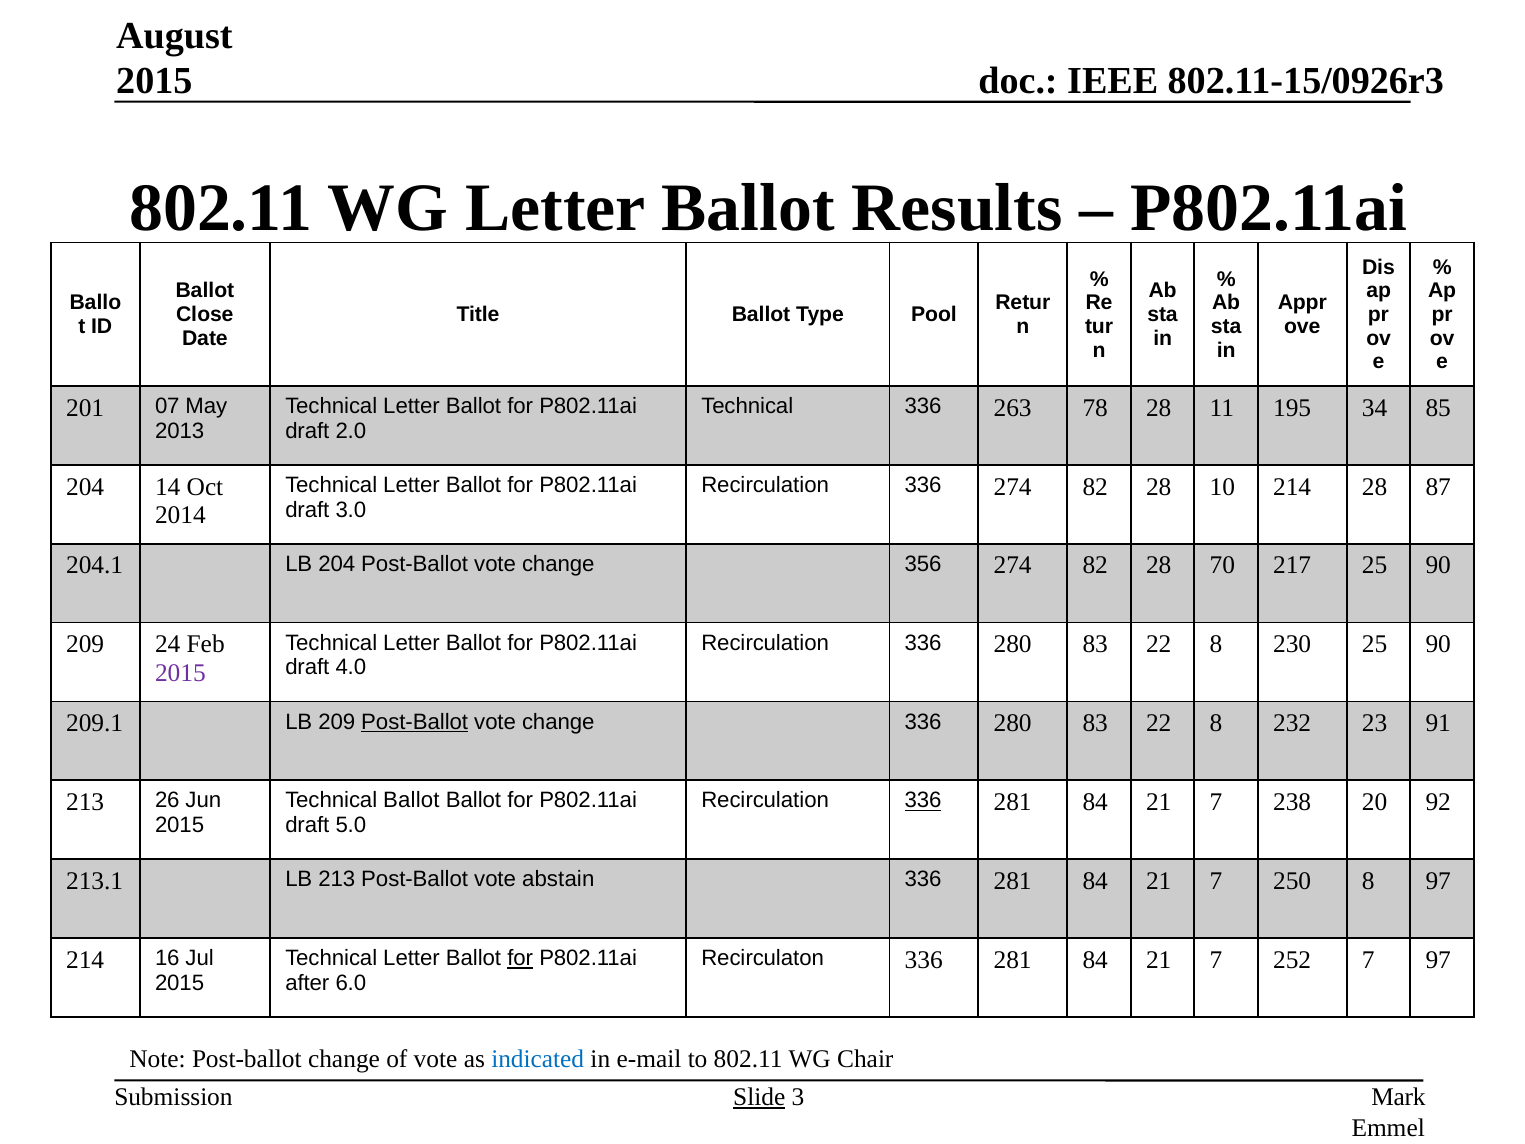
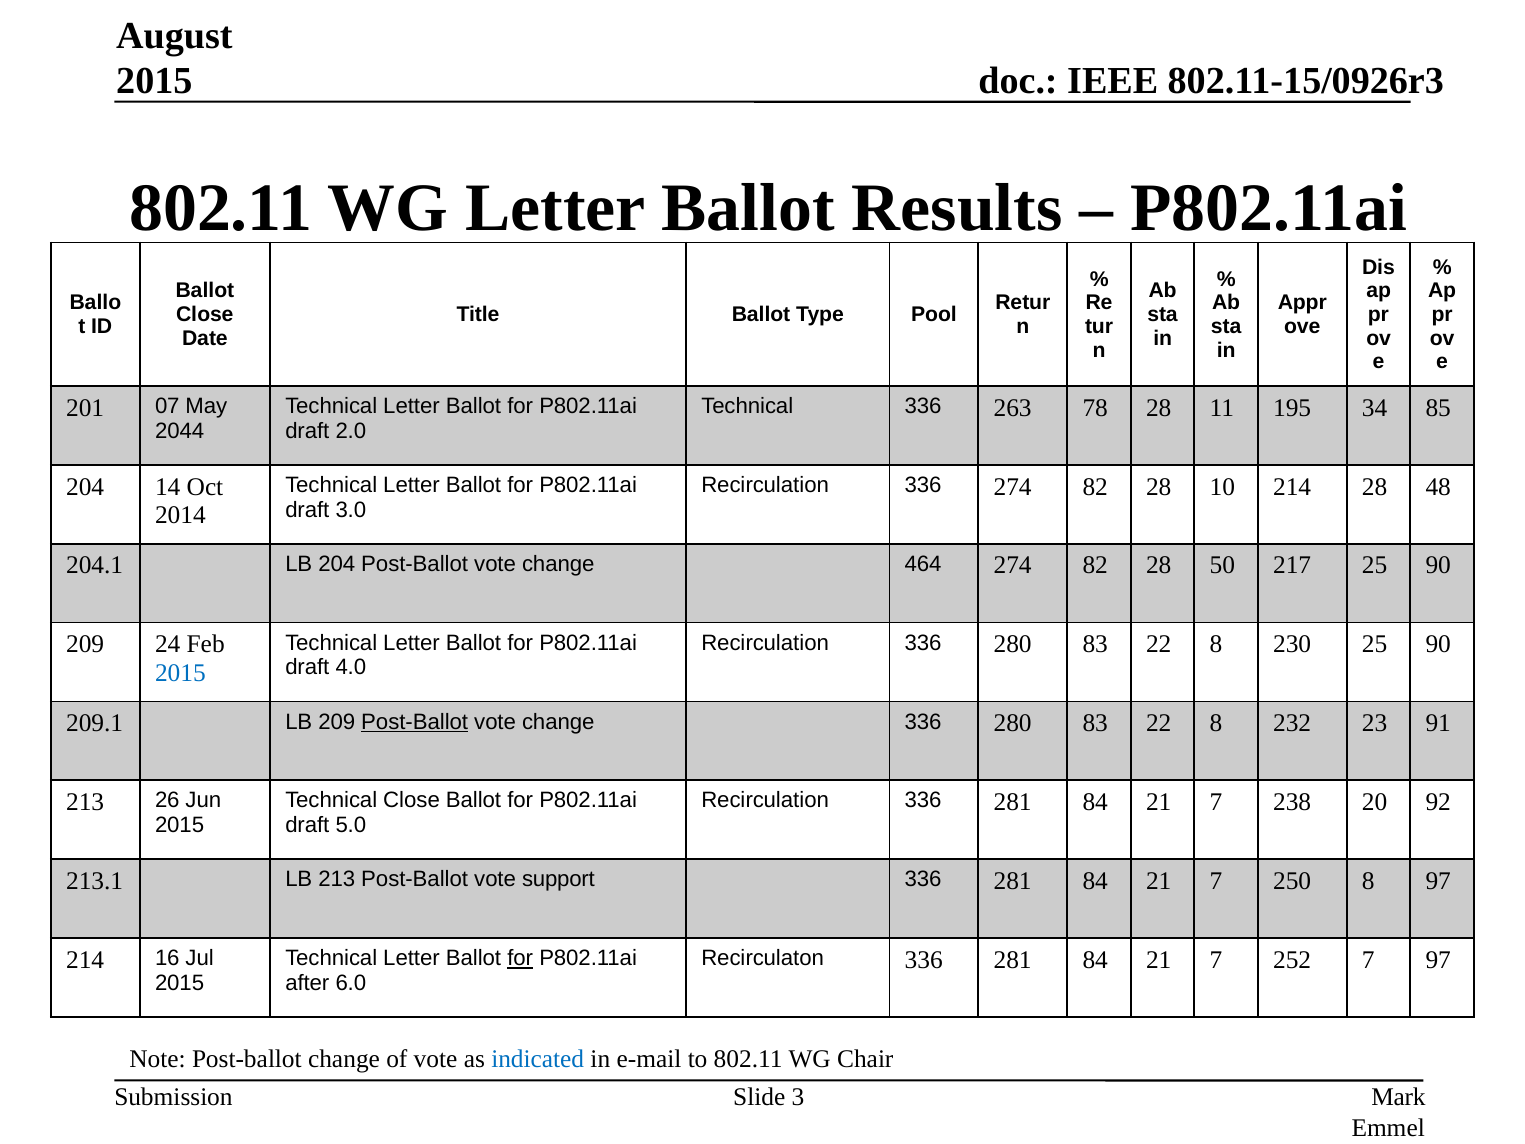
2013: 2013 -> 2044
87: 87 -> 48
356: 356 -> 464
70: 70 -> 50
2015 at (180, 673) colour: purple -> blue
Technical Ballot: Ballot -> Close
336 at (923, 800) underline: present -> none
abstain: abstain -> support
Slide underline: present -> none
